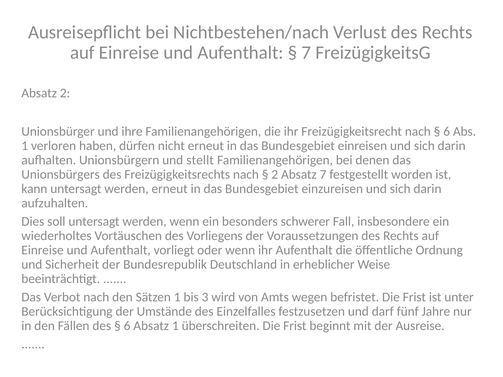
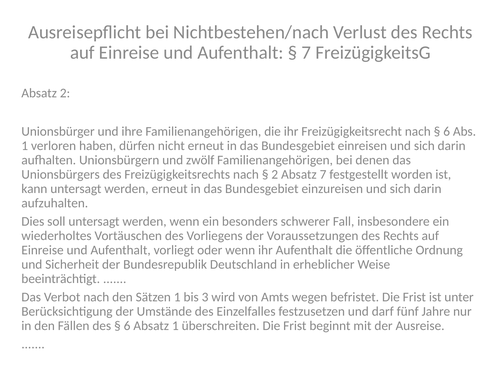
stellt: stellt -> zwölf
